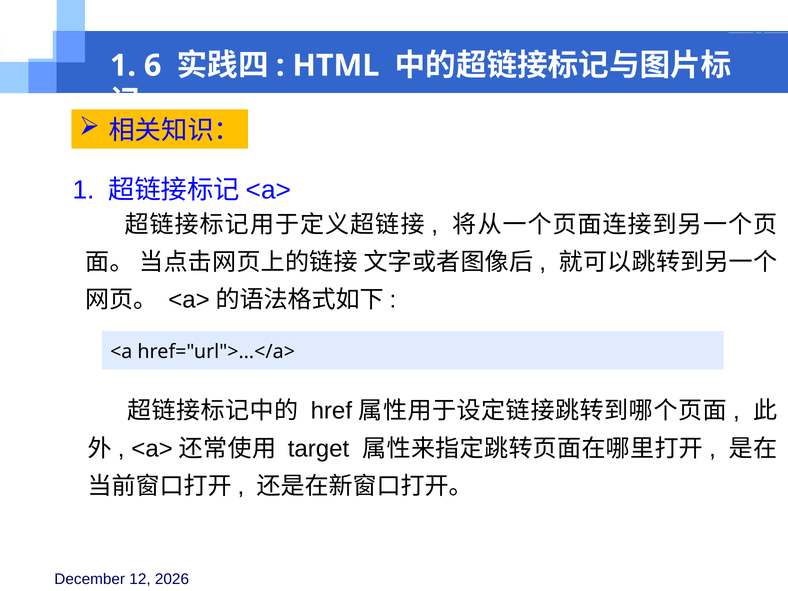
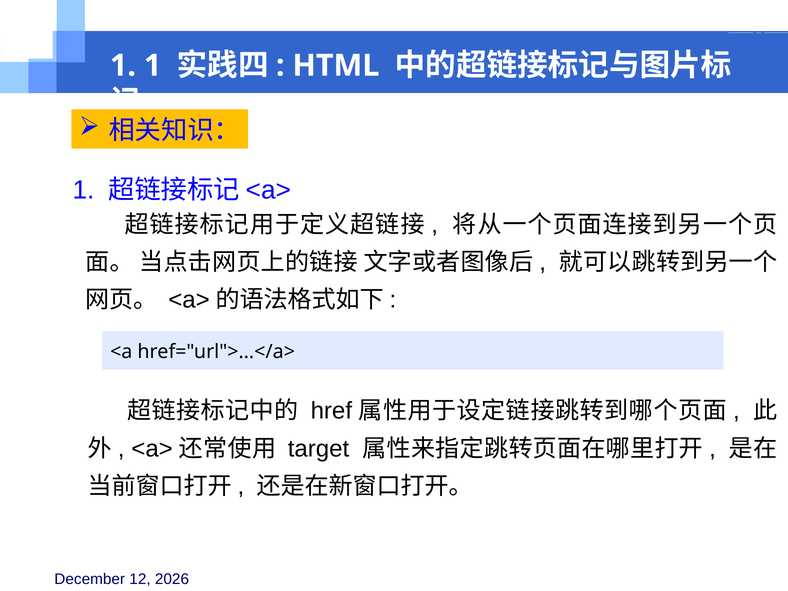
1 6: 6 -> 1
